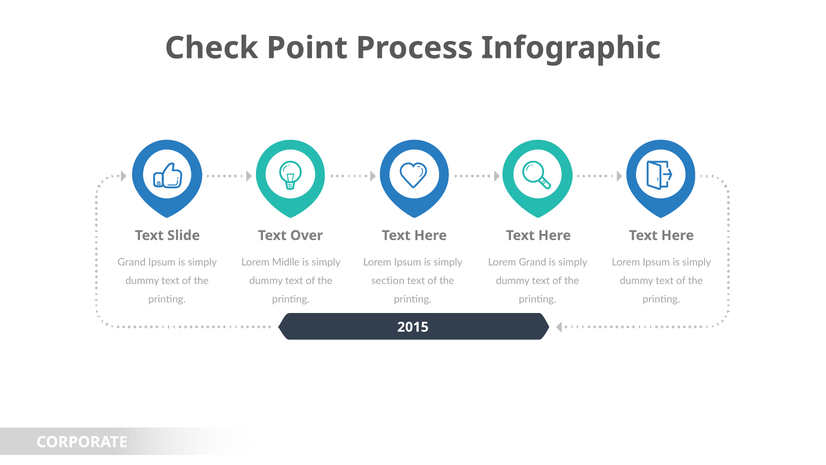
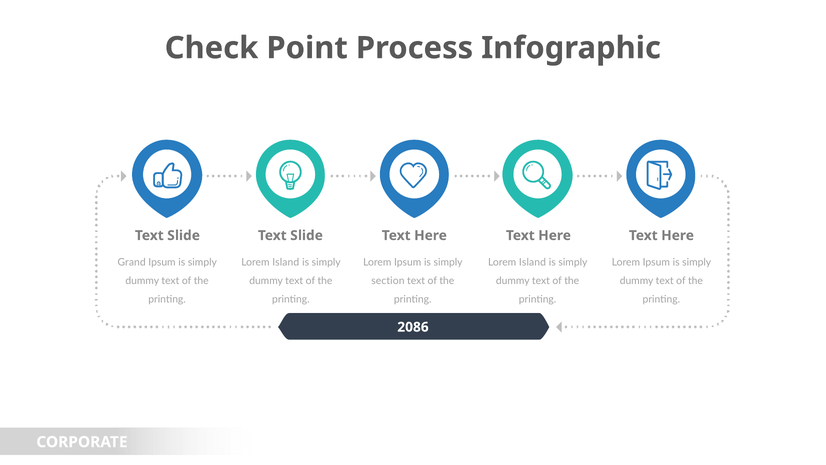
Over at (307, 235): Over -> Slide
Midlle at (286, 262): Midlle -> Island
Grand at (533, 262): Grand -> Island
2015: 2015 -> 2086
